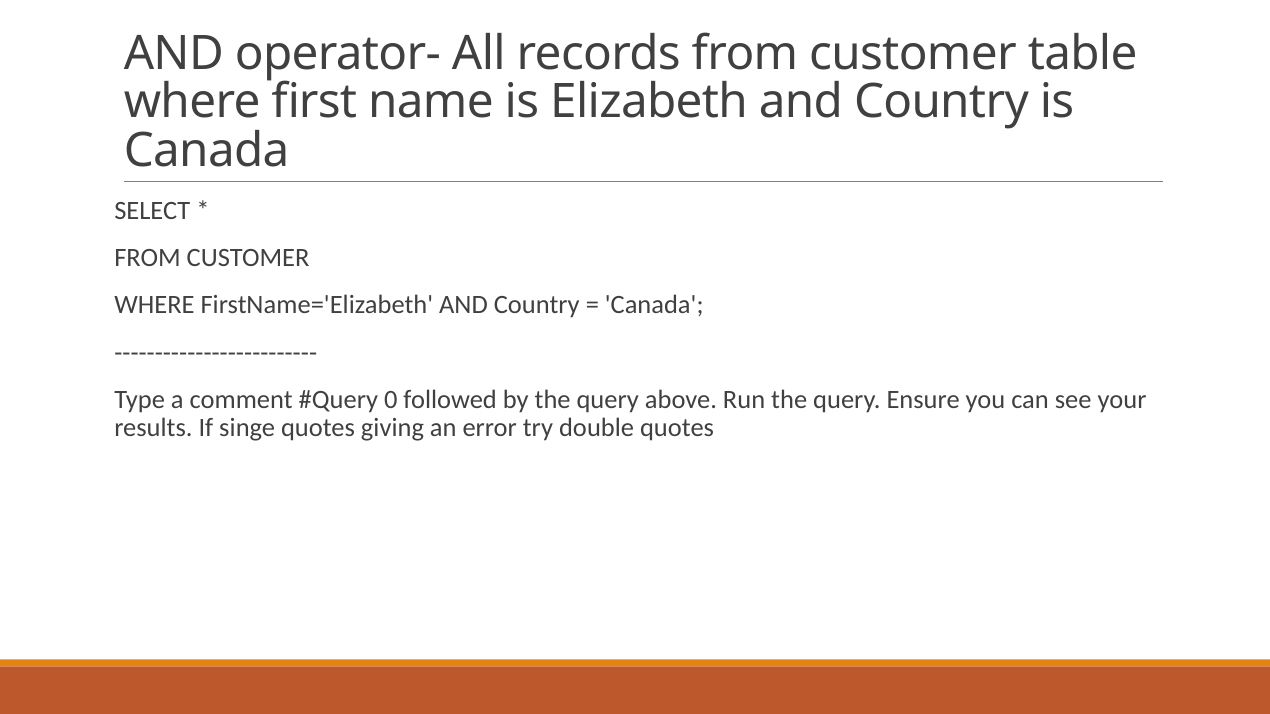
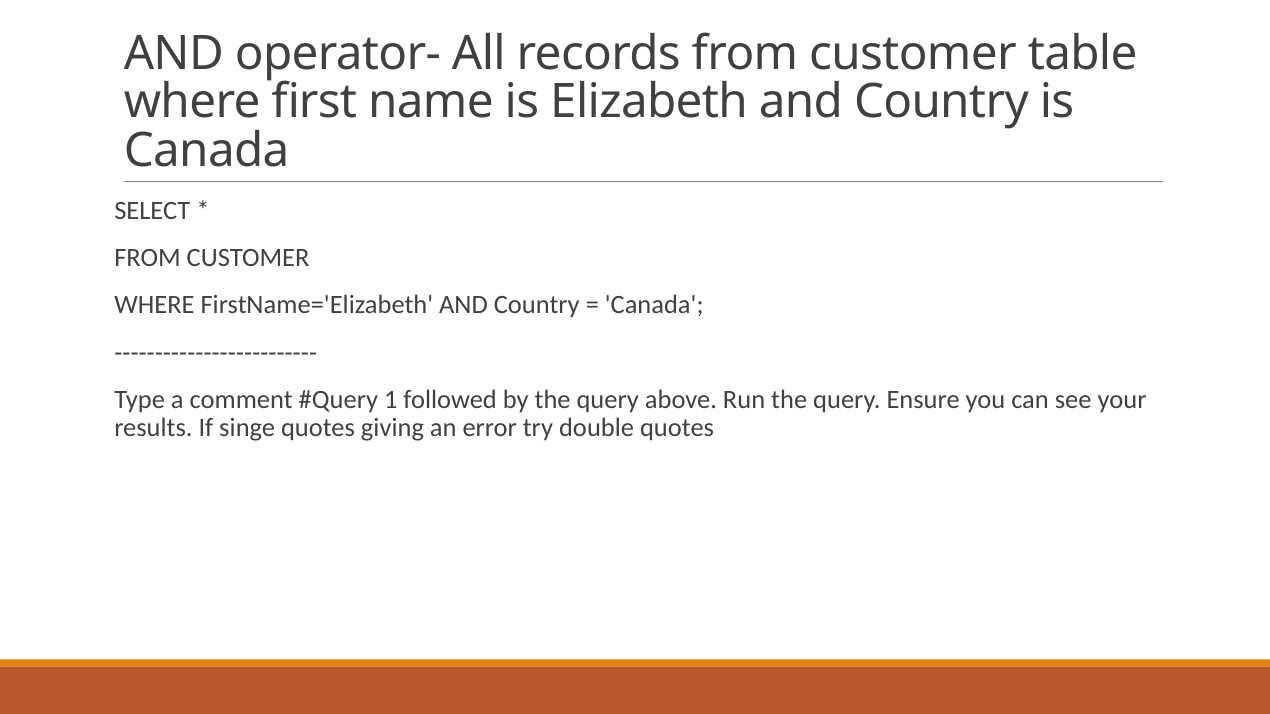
0: 0 -> 1
